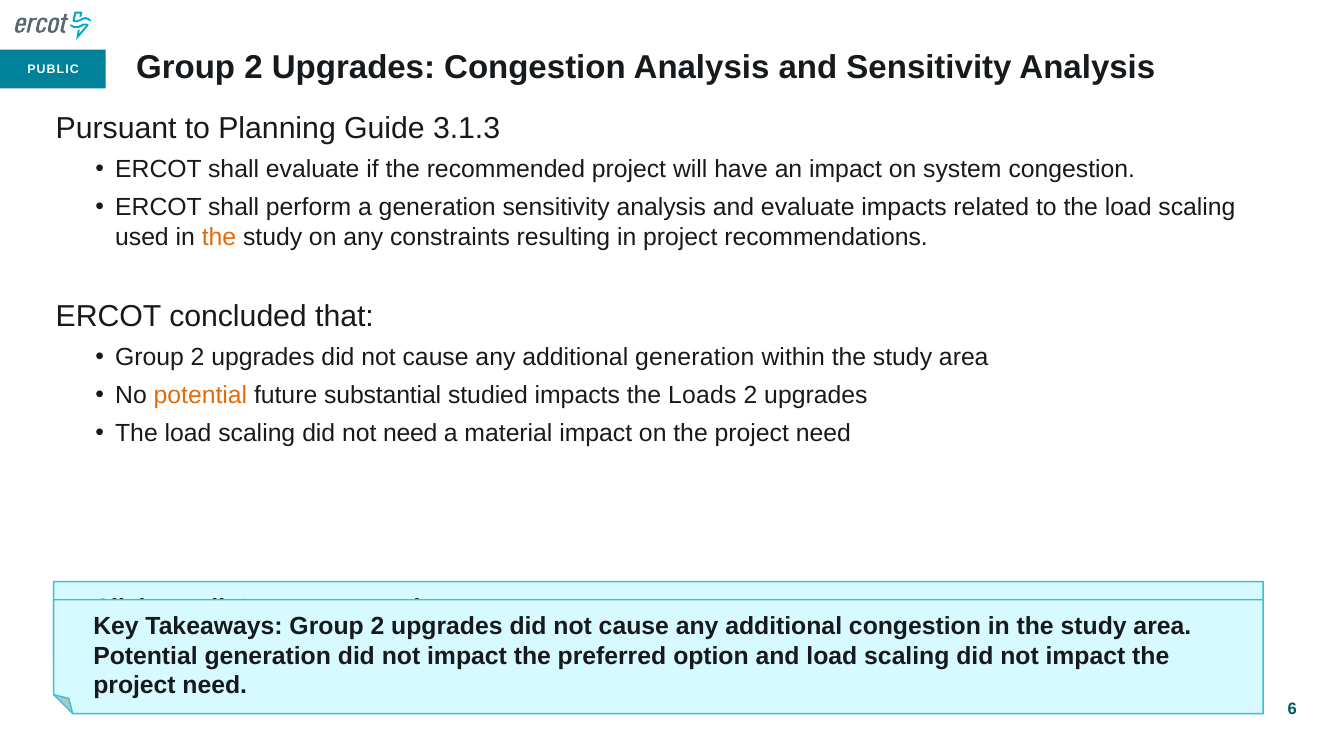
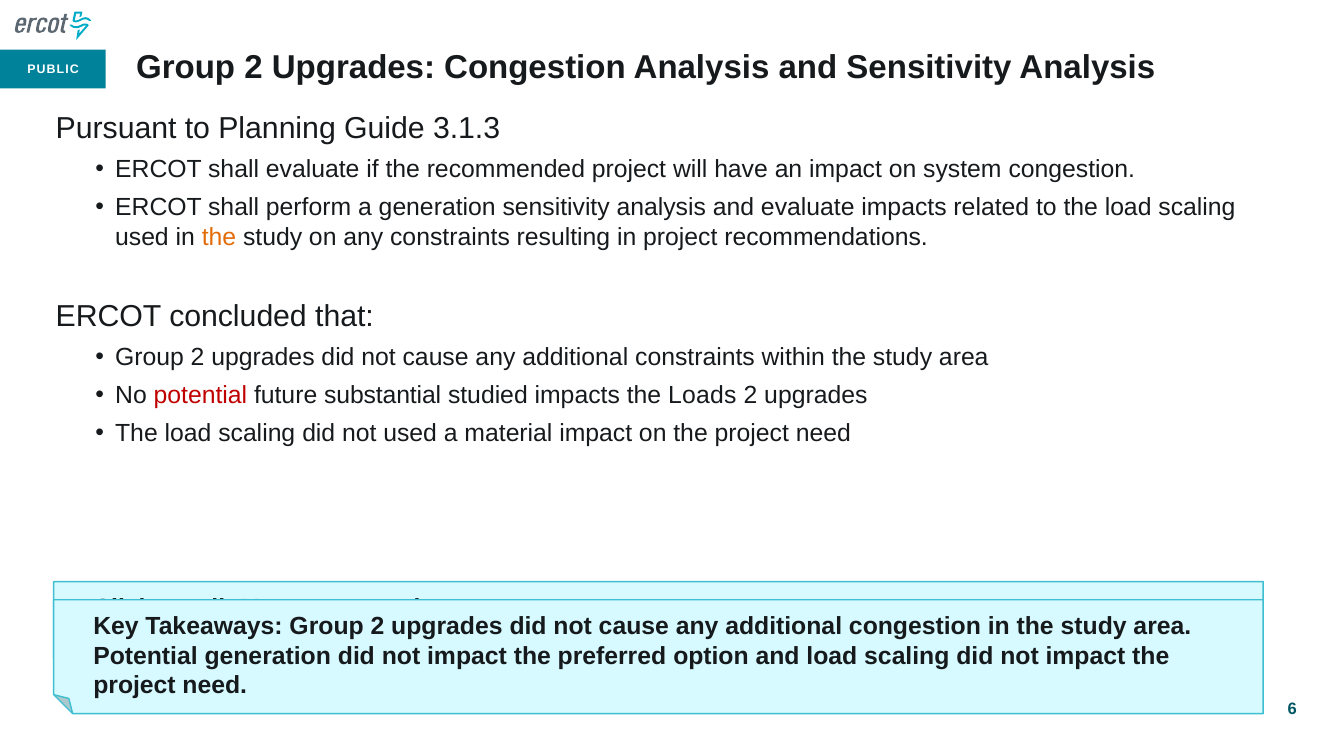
additional generation: generation -> constraints
potential at (200, 396) colour: orange -> red
not need: need -> used
